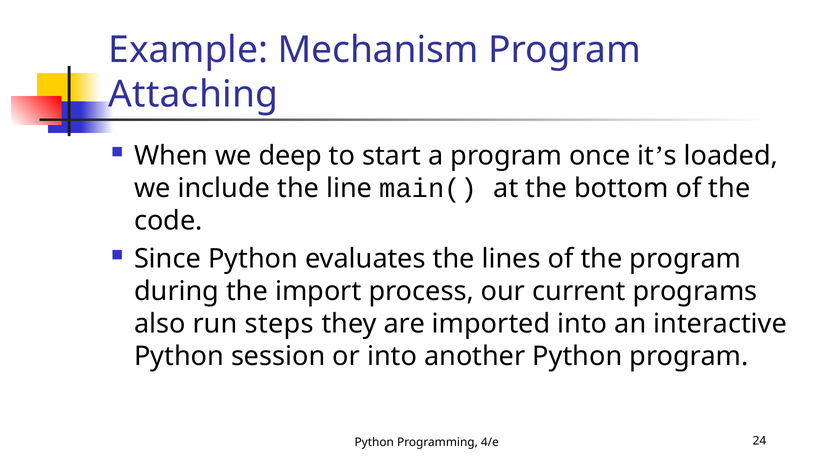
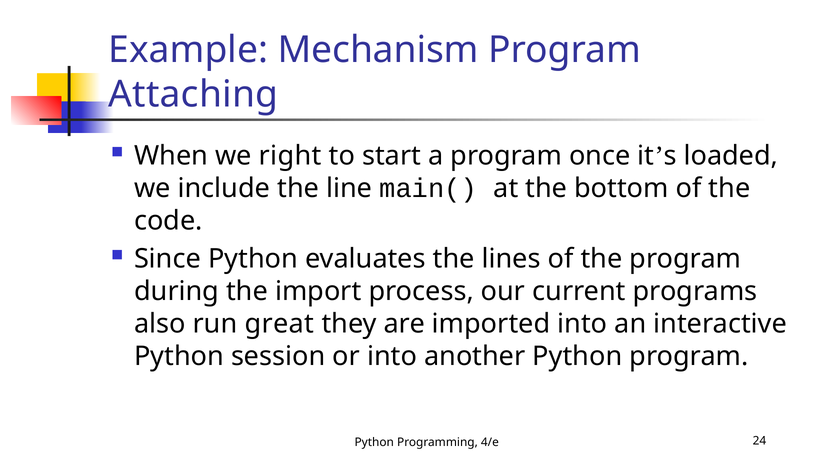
deep: deep -> right
steps: steps -> great
